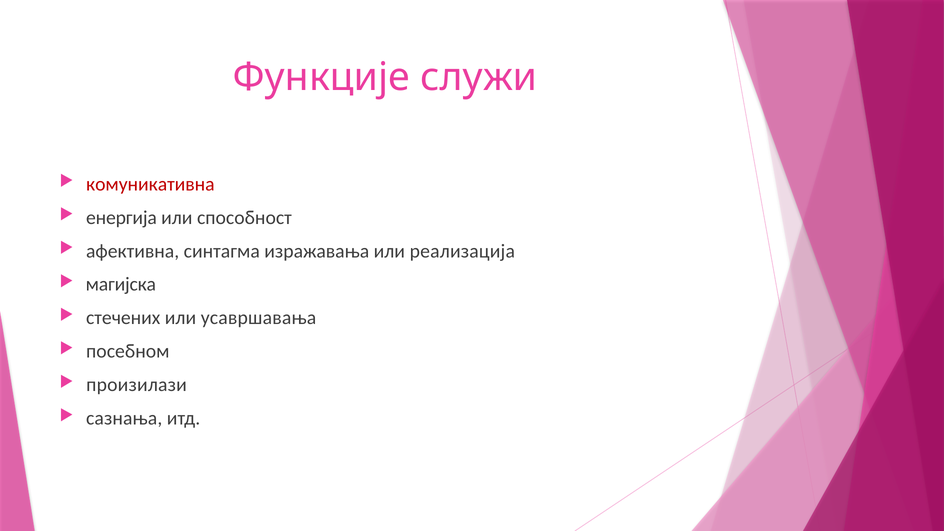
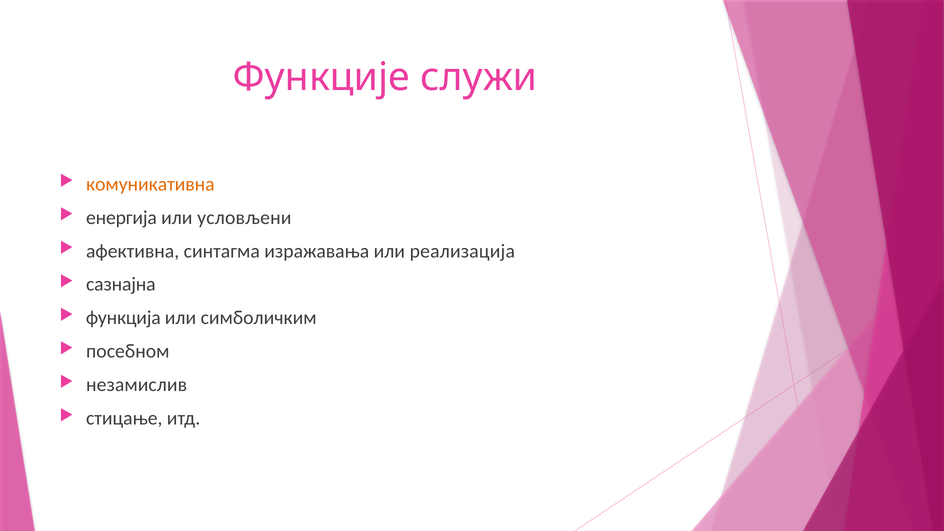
комуникативна colour: red -> orange
способност: способност -> условљени
магијска: магијска -> сазнајна
стечених: стечених -> функција
усавршавања: усавршавања -> симболичким
произилази: произилази -> незамислив
сазнања: сазнања -> стицање
